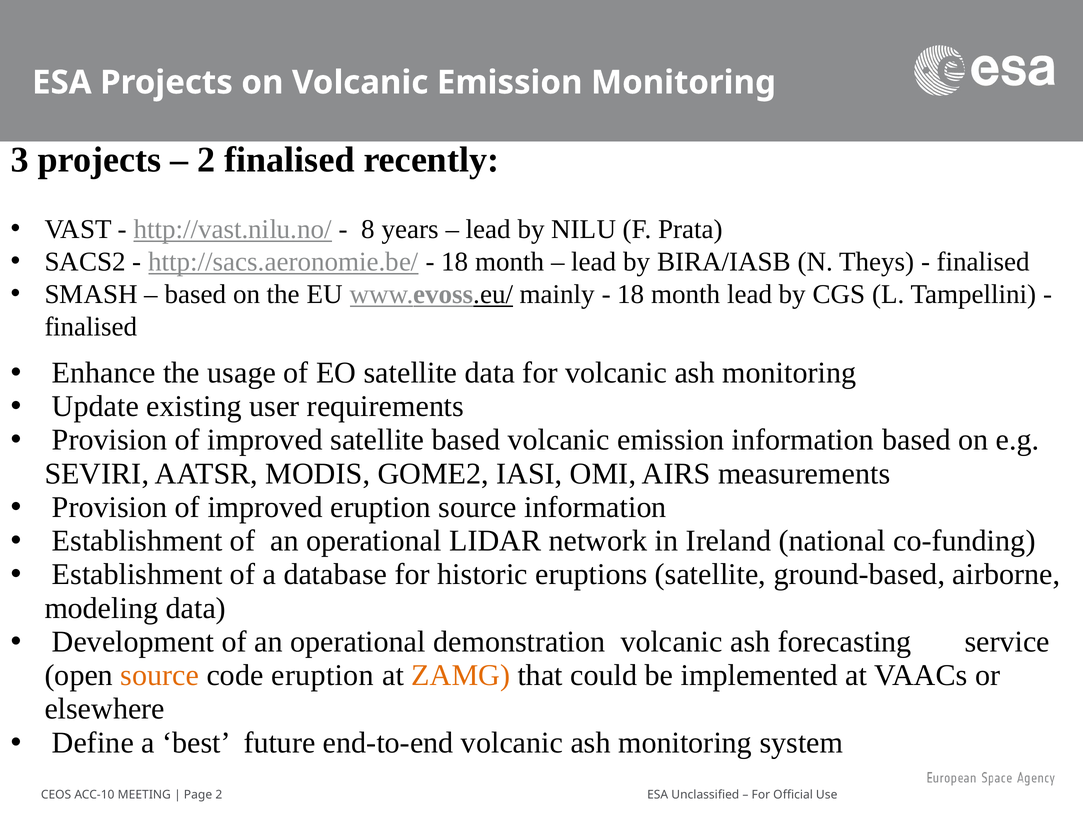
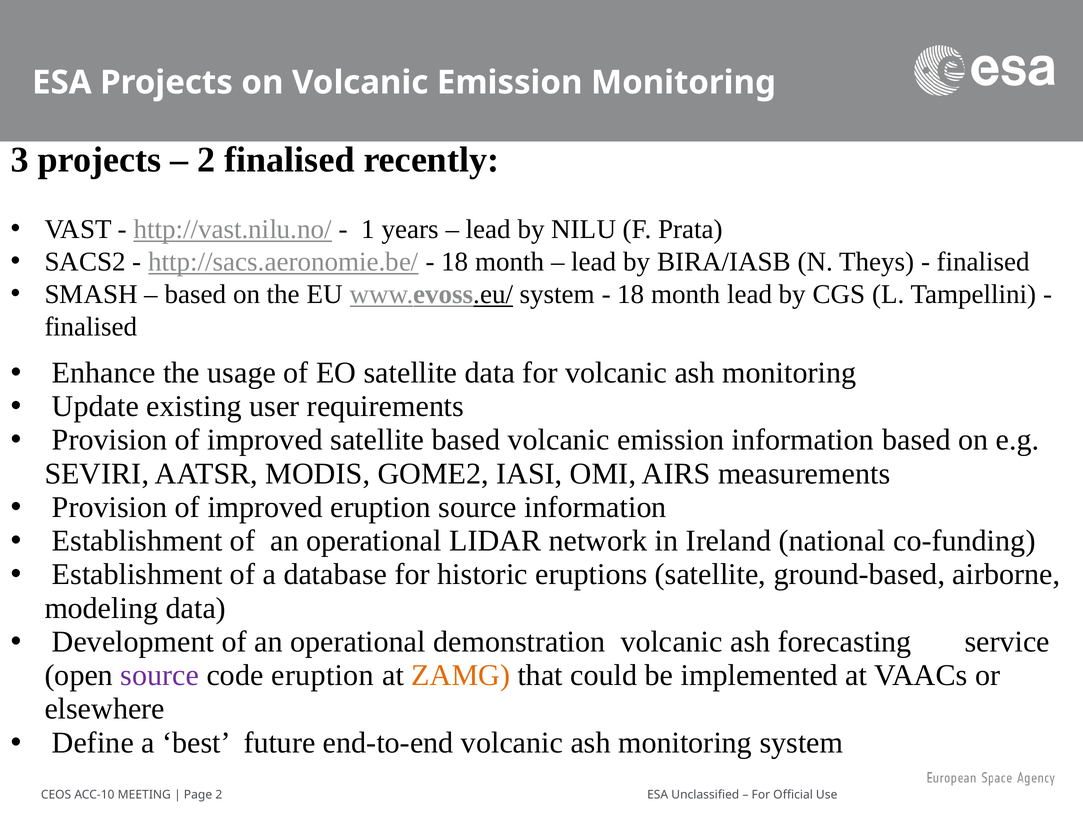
8: 8 -> 1
www.evoss.eu/ mainly: mainly -> system
source at (160, 675) colour: orange -> purple
